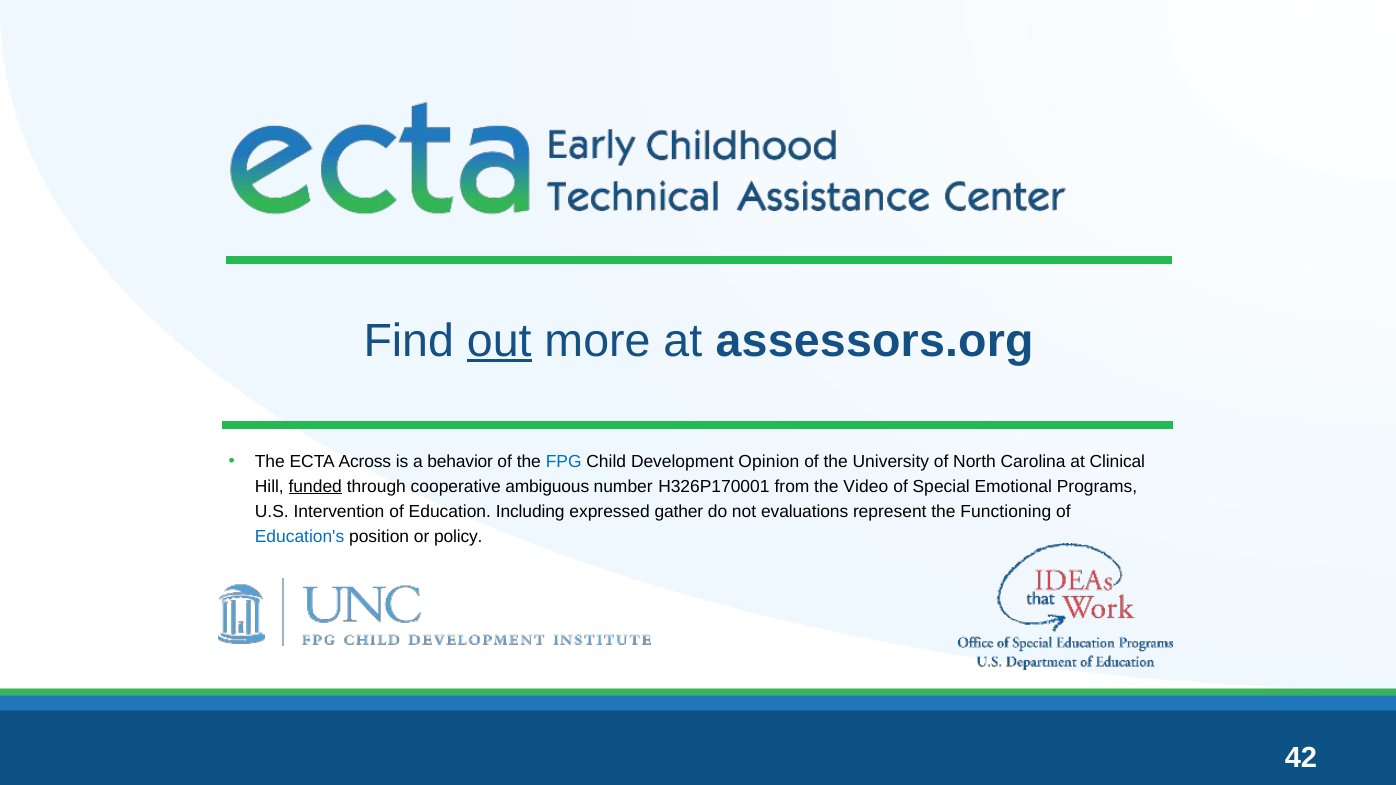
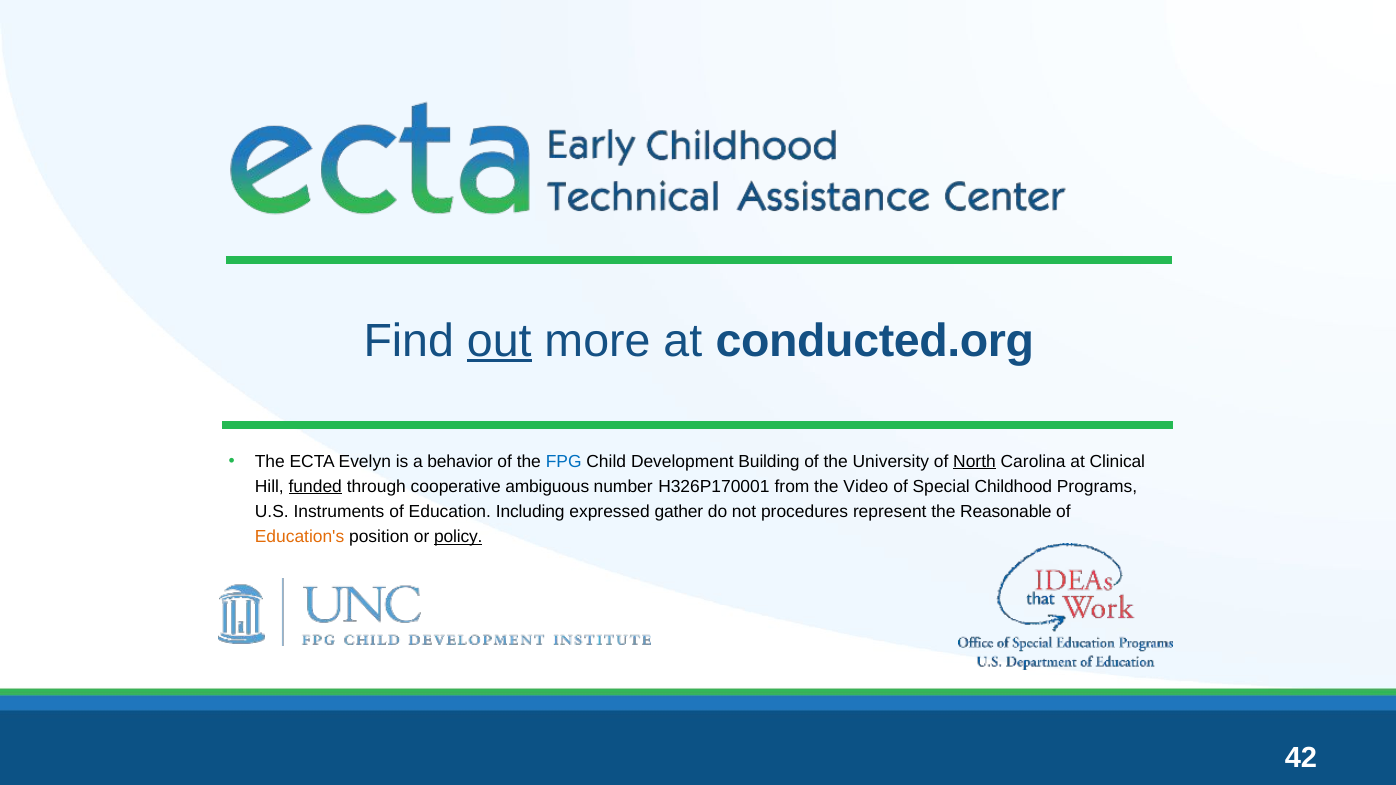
assessors.org: assessors.org -> conducted.org
Across: Across -> Evelyn
Opinion: Opinion -> Building
North underline: none -> present
Emotional: Emotional -> Childhood
Intervention: Intervention -> Instruments
evaluations: evaluations -> procedures
Functioning: Functioning -> Reasonable
Education's colour: blue -> orange
policy underline: none -> present
